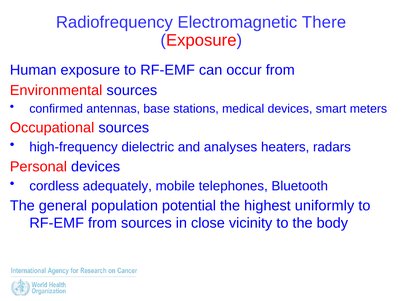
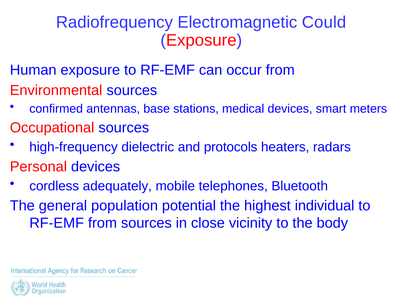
There: There -> Could
analyses: analyses -> protocols
uniformly: uniformly -> individual
